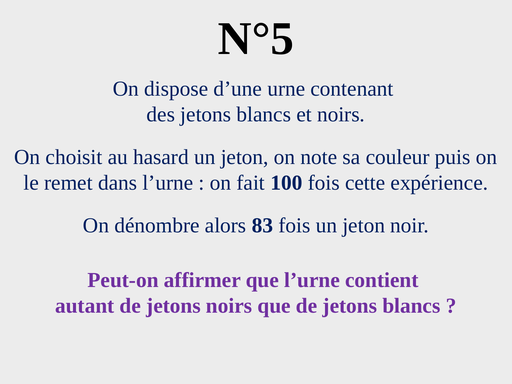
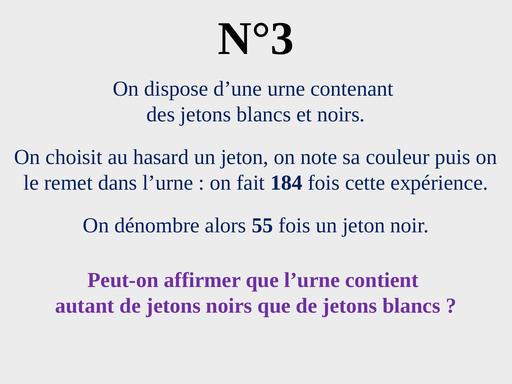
N°5: N°5 -> N°3
100: 100 -> 184
83: 83 -> 55
